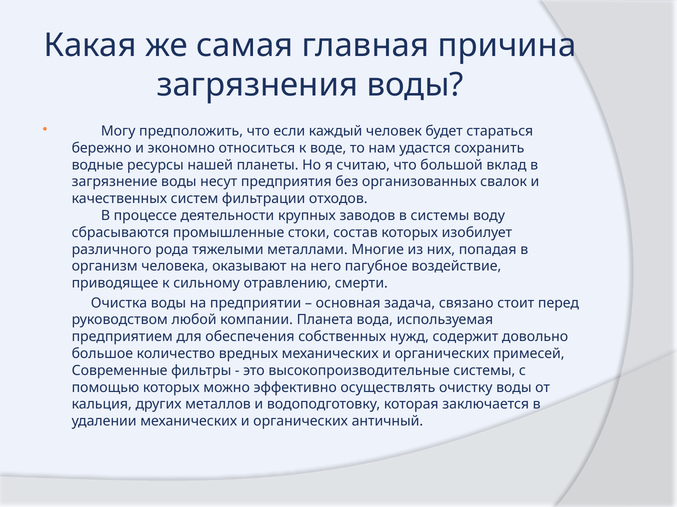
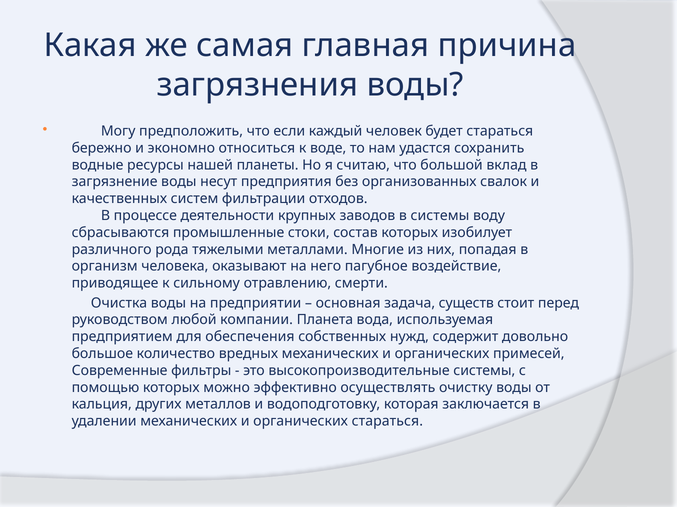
связано: связано -> существ
органических античный: античный -> стараться
